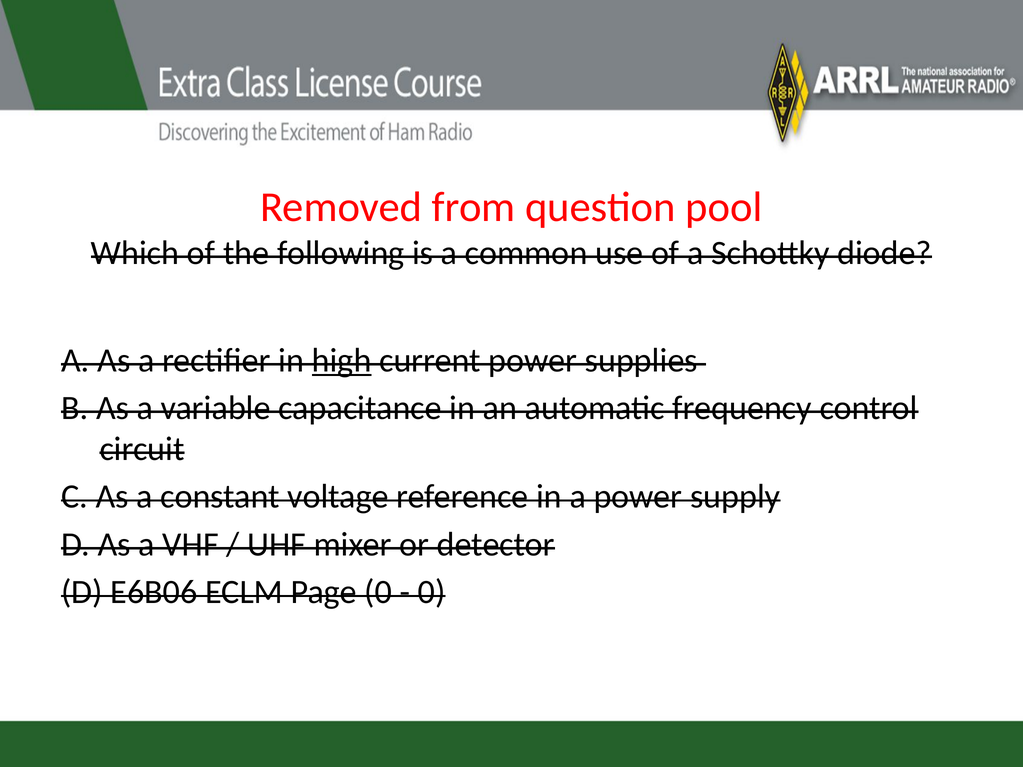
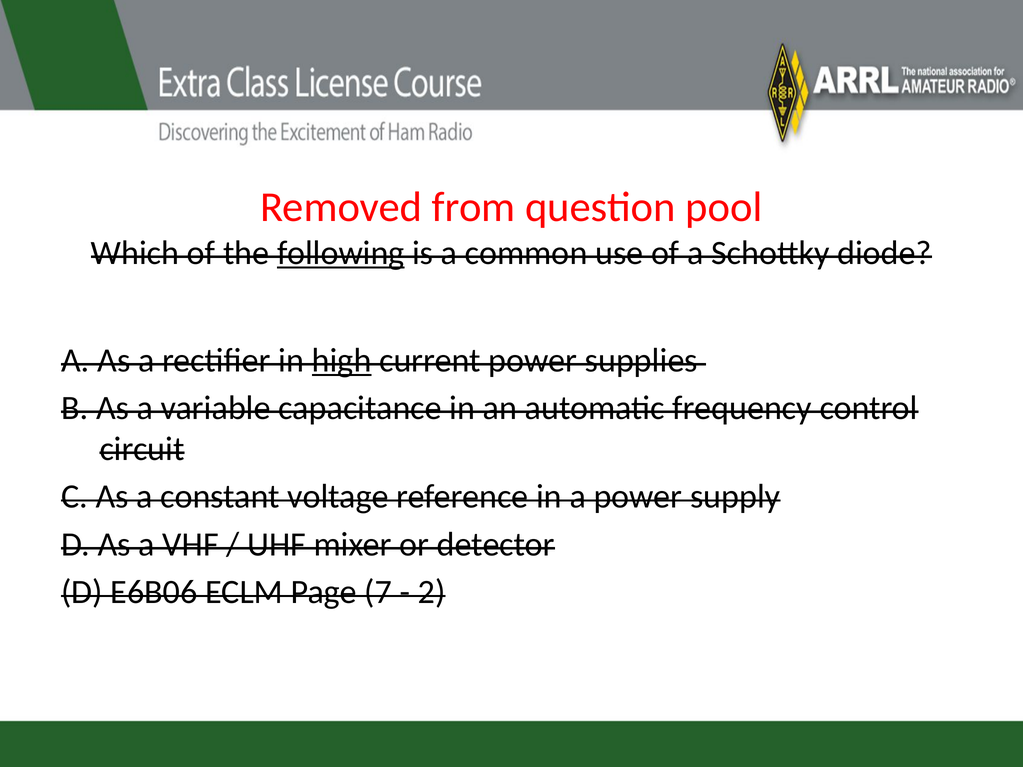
following underline: none -> present
Page 0: 0 -> 7
0 at (432, 592): 0 -> 2
